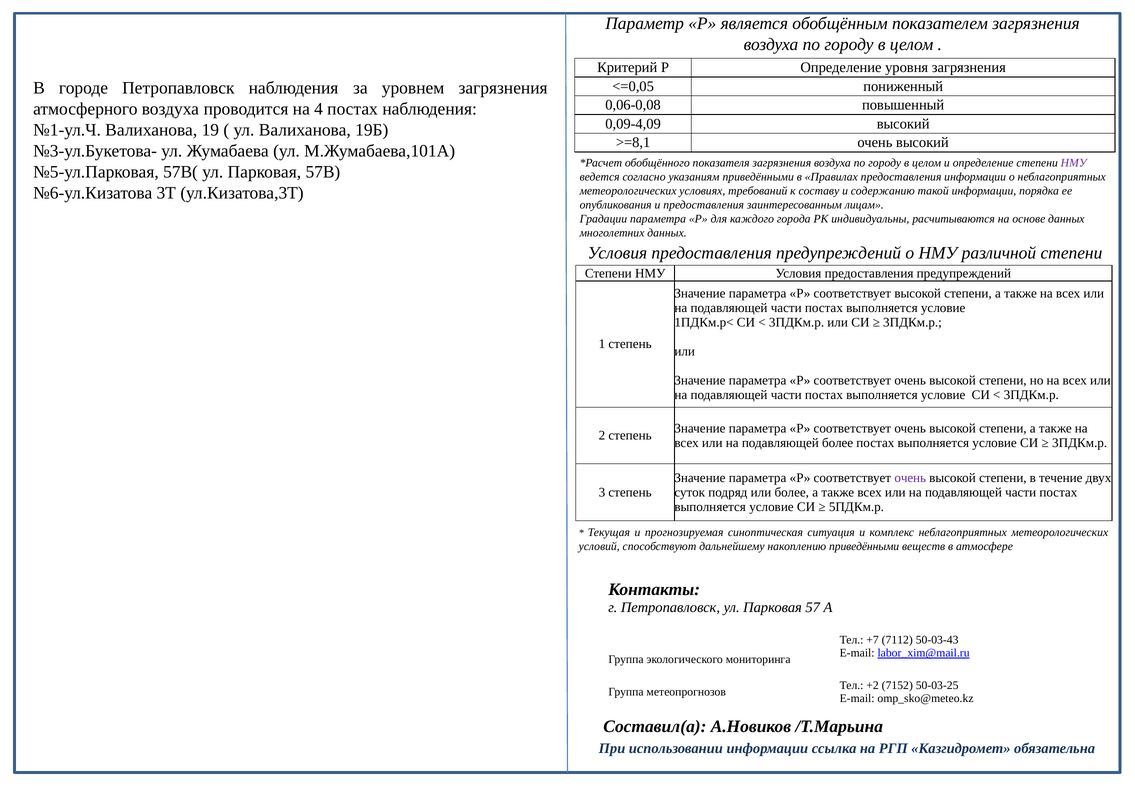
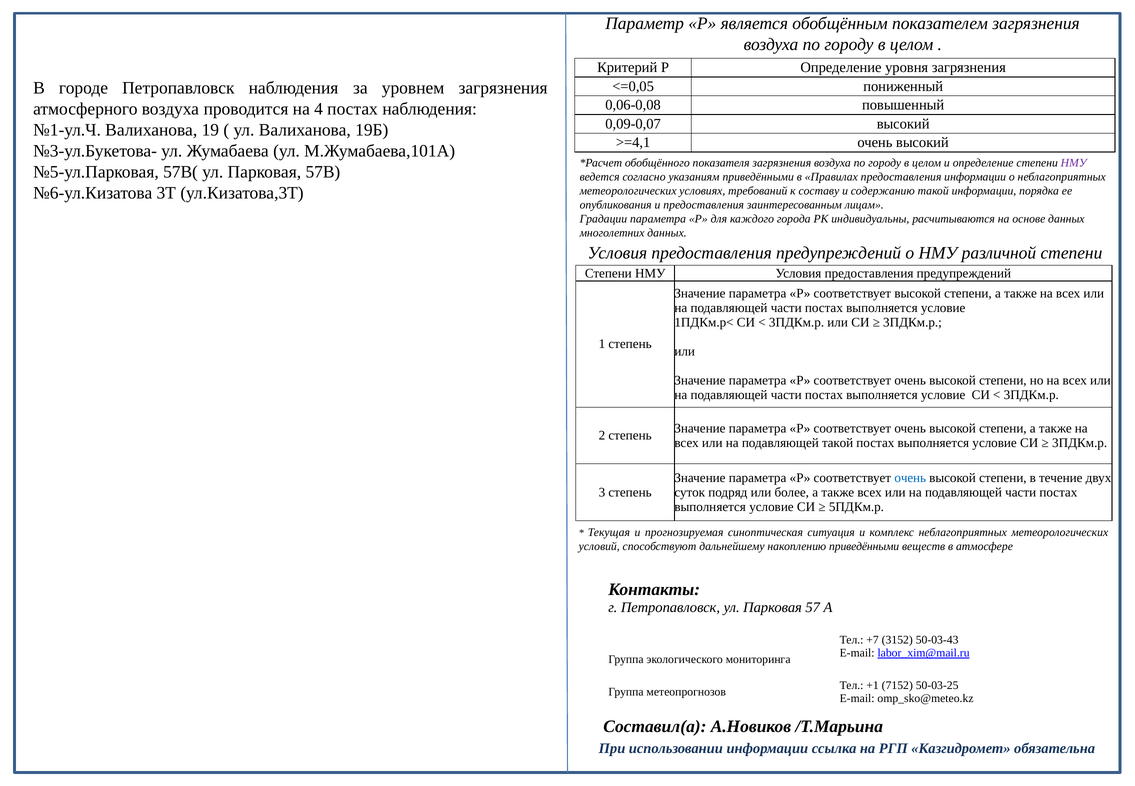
0,09-4,09: 0,09-4,09 -> 0,09-0,07
>=8,1: >=8,1 -> >=4,1
подавляющей более: более -> такой
очень at (910, 478) colour: purple -> blue
7112: 7112 -> 3152
+2: +2 -> +1
